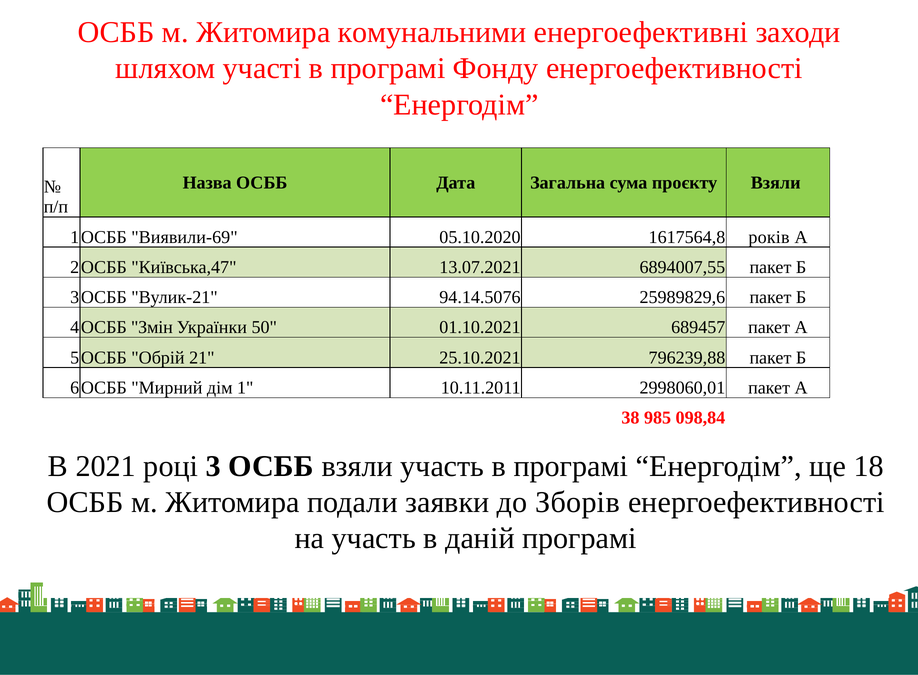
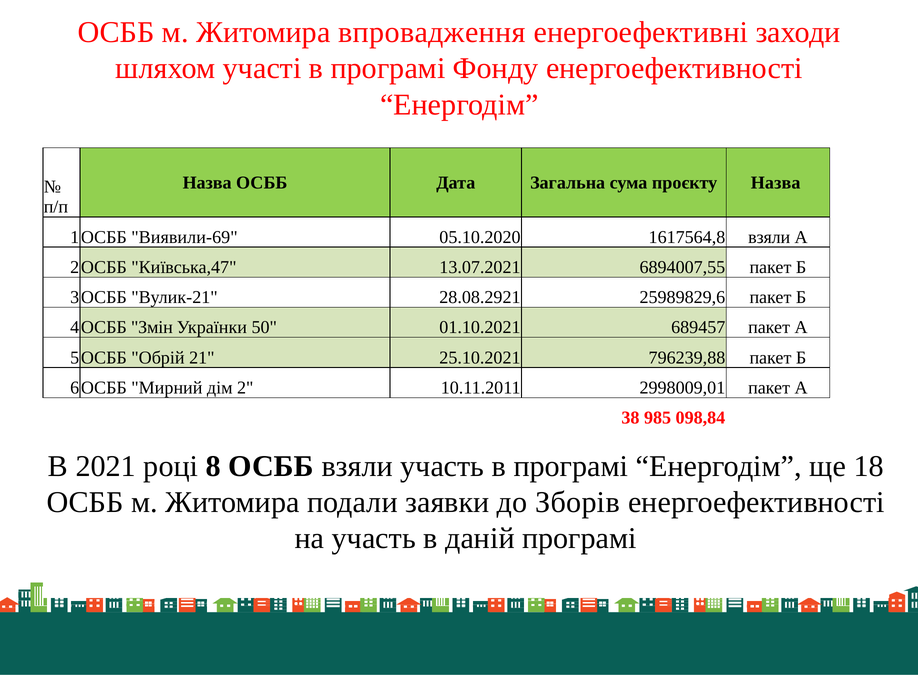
комунальними: комунальними -> впровадження
проєкту Взяли: Взяли -> Назва
1617564,8 років: років -> взяли
94.14.5076: 94.14.5076 -> 28.08.2921
дім 1: 1 -> 2
2998060,01: 2998060,01 -> 2998009,01
3: 3 -> 8
